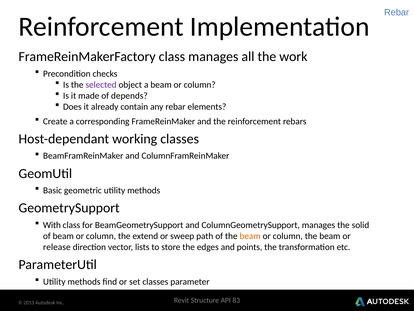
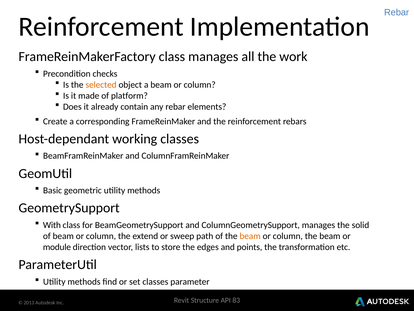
selected colour: purple -> orange
depends: depends -> platform
release: release -> module
